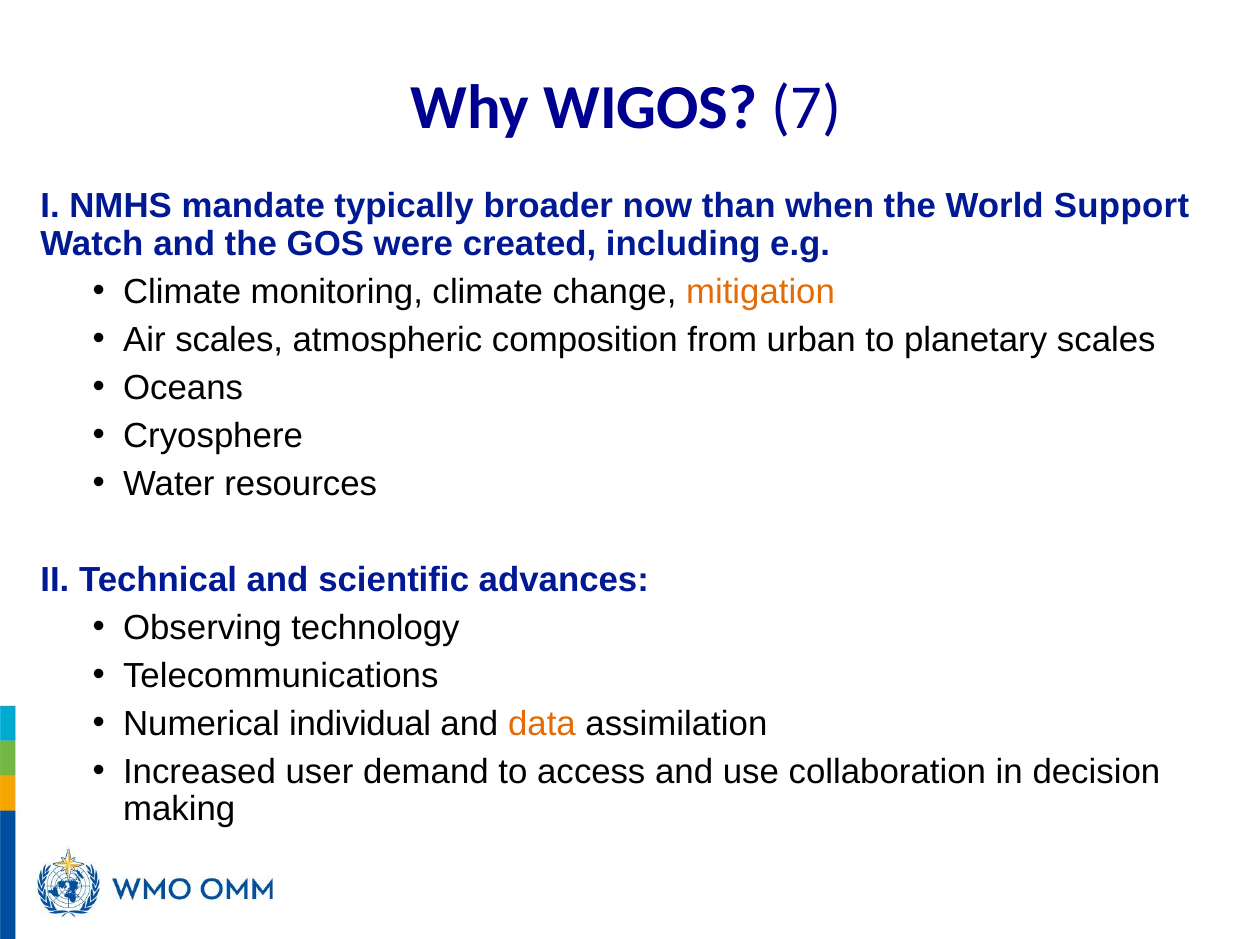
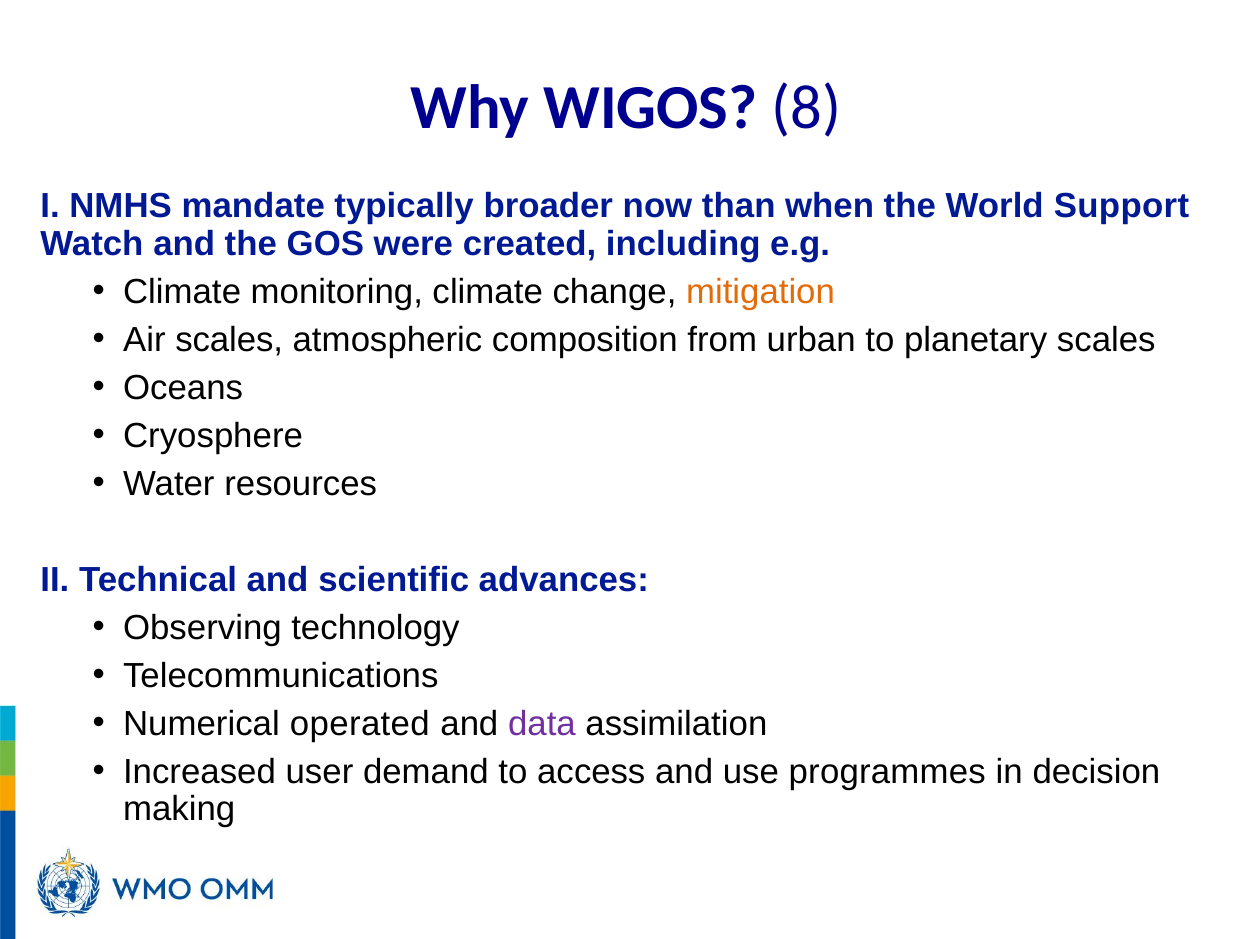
7: 7 -> 8
individual: individual -> operated
data colour: orange -> purple
collaboration: collaboration -> programmes
